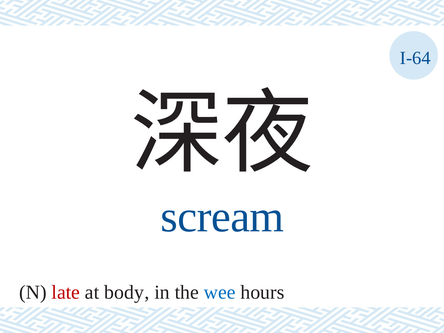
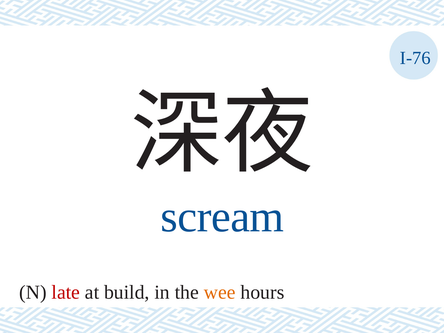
I-64: I-64 -> I-76
body: body -> build
wee colour: blue -> orange
